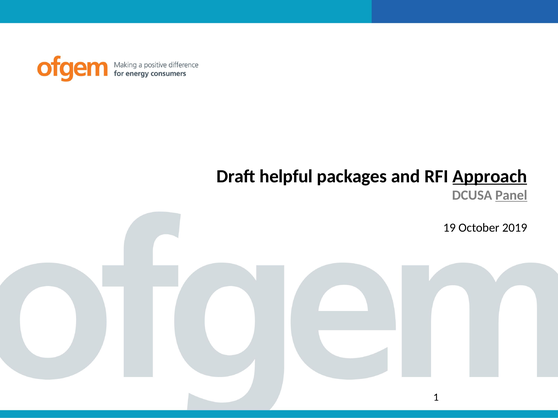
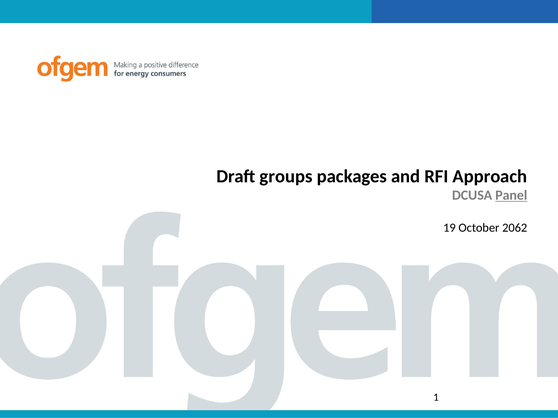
helpful: helpful -> groups
Approach underline: present -> none
2019: 2019 -> 2062
